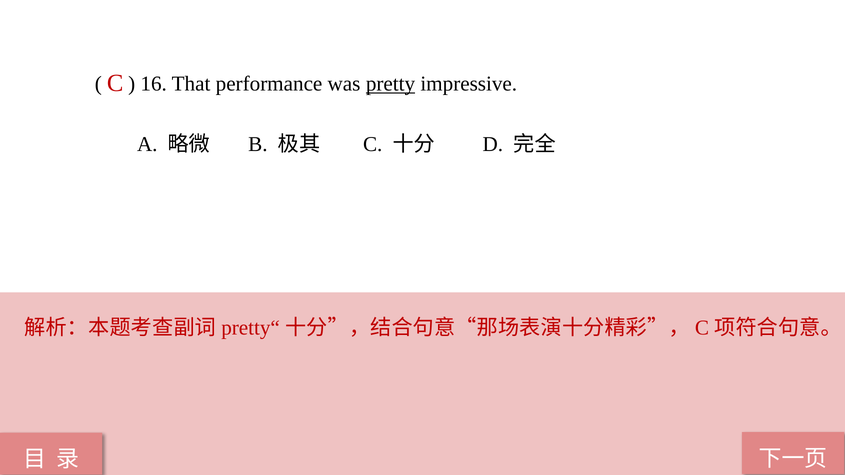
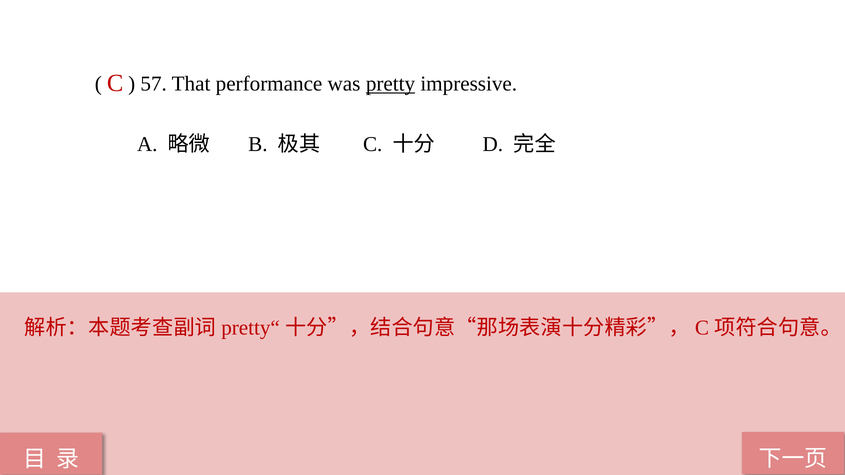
16: 16 -> 57
